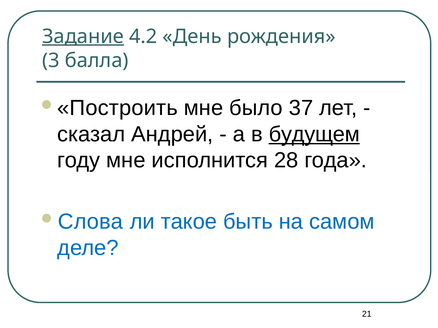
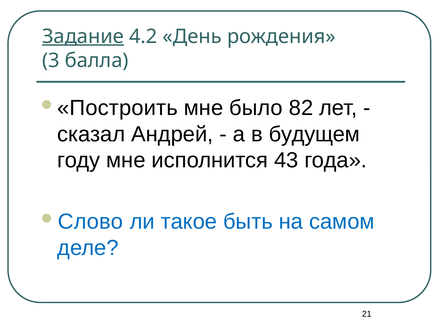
37: 37 -> 82
будущем underline: present -> none
28: 28 -> 43
Слова: Слова -> Слово
